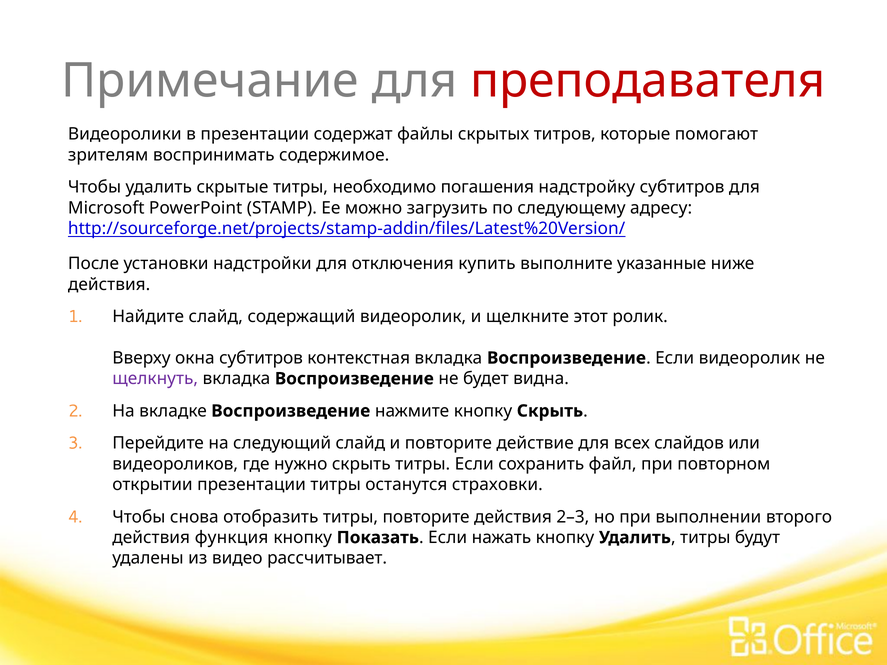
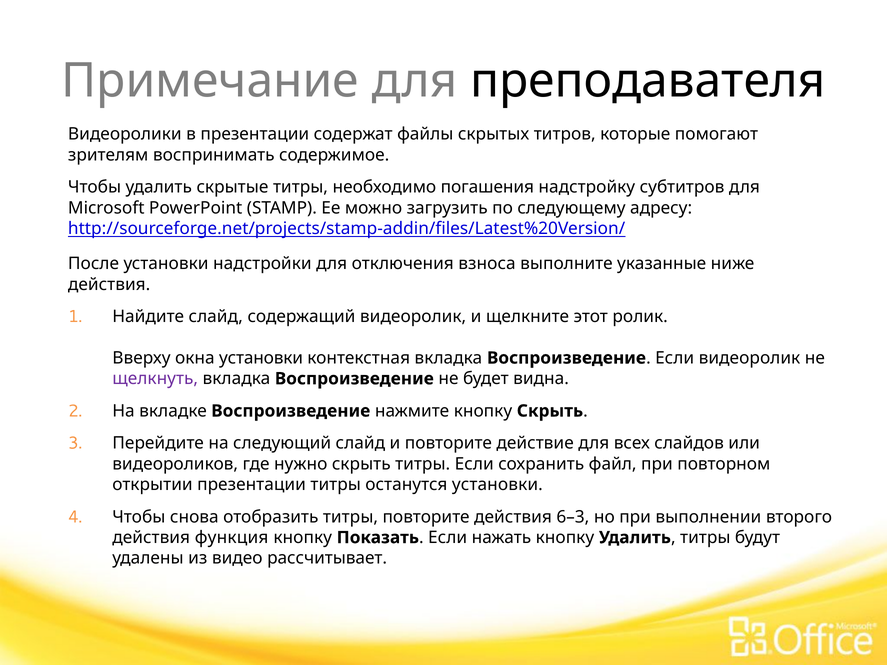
преподавателя colour: red -> black
купить: купить -> взноса
окна субтитров: субтитров -> установки
останутся страховки: страховки -> установки
2–3: 2–3 -> 6–3
